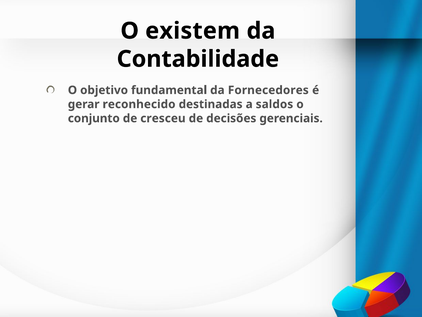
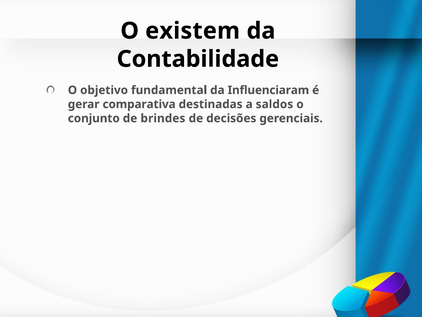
Fornecedores: Fornecedores -> Influenciaram
reconhecido: reconhecido -> comparativa
cresceu: cresceu -> brindes
